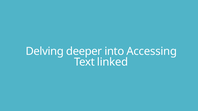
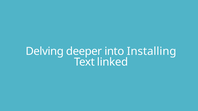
Accessing: Accessing -> Installing
